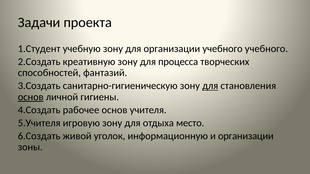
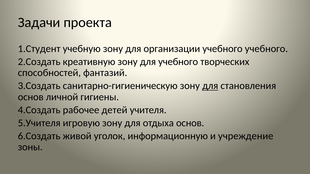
для процесса: процесса -> учебного
основ at (31, 97) underline: present -> none
рабочее основ: основ -> детей
отдыха место: место -> основ
и организации: организации -> учреждение
